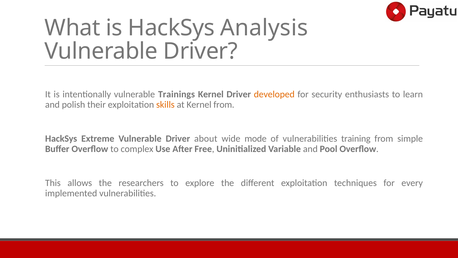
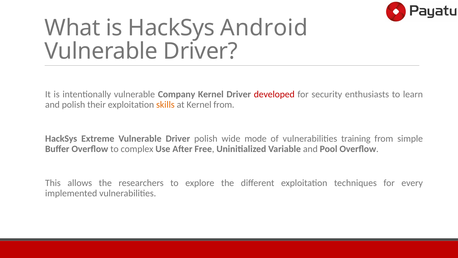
Analysis: Analysis -> Android
Trainings: Trainings -> Company
developed colour: orange -> red
Driver about: about -> polish
